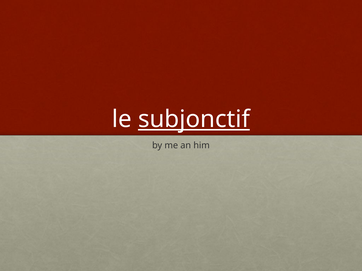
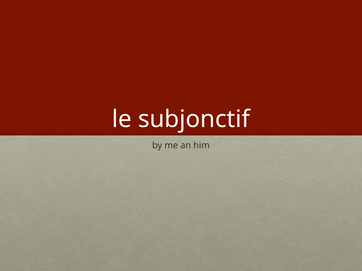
subjonctif underline: present -> none
